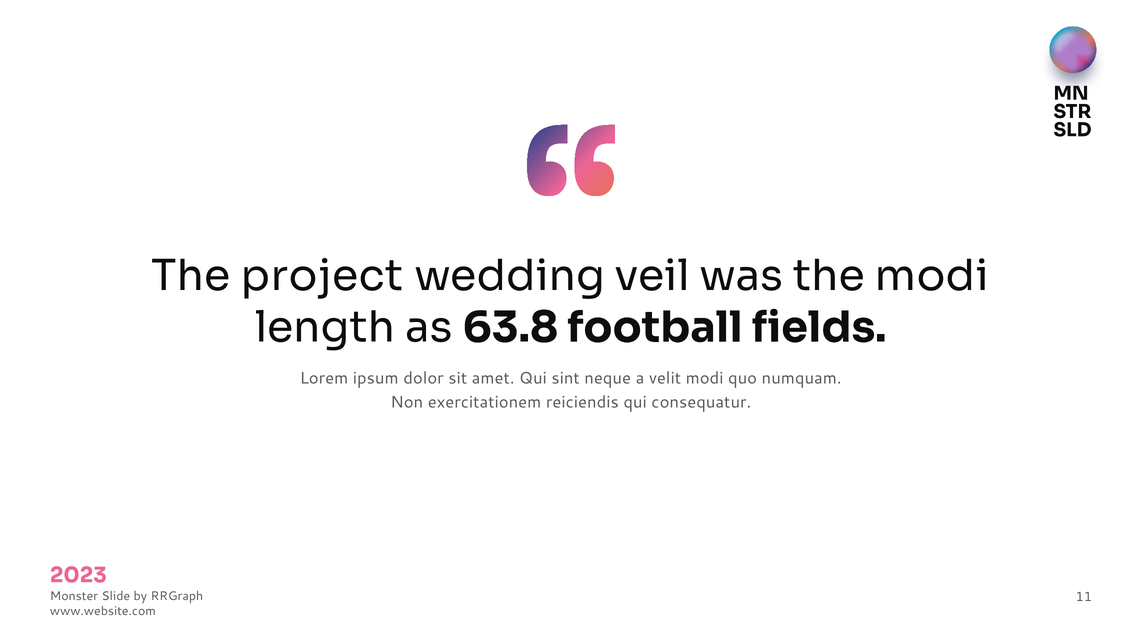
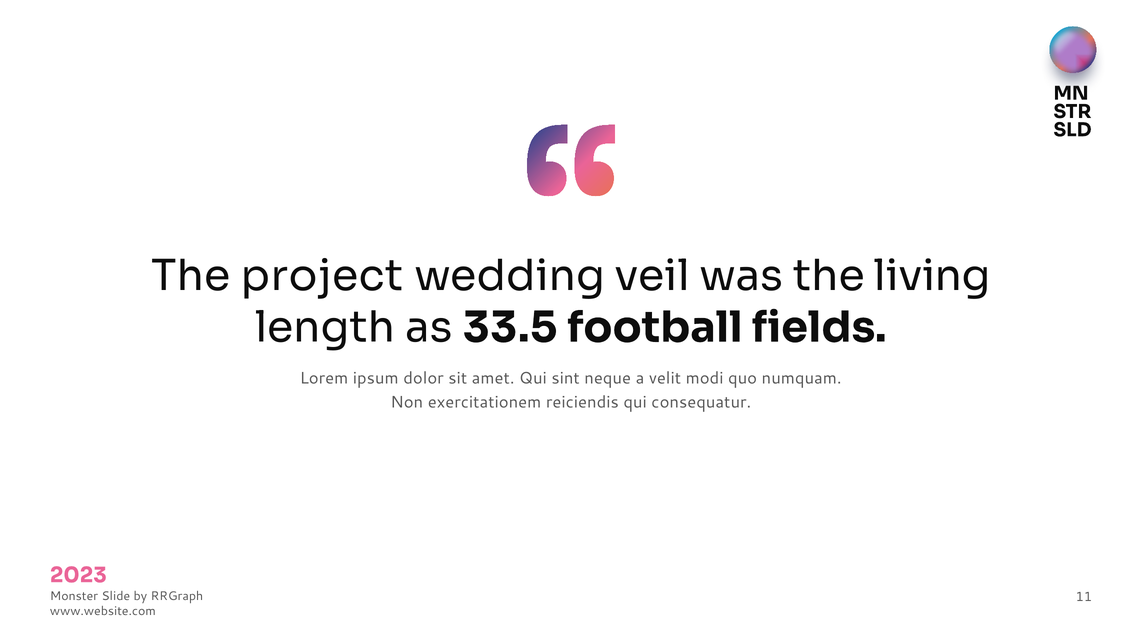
the modi: modi -> living
63.8: 63.8 -> 33.5
